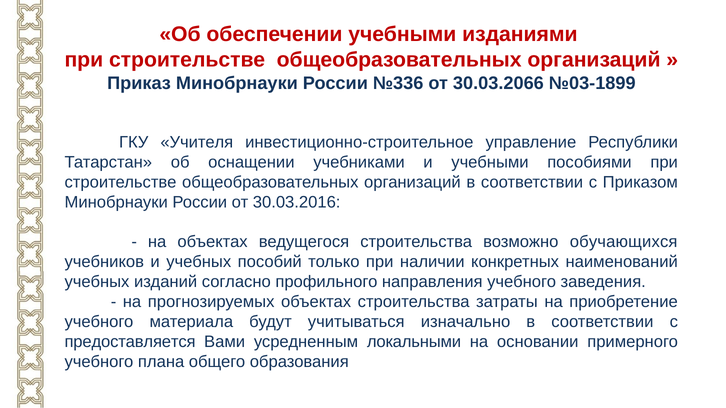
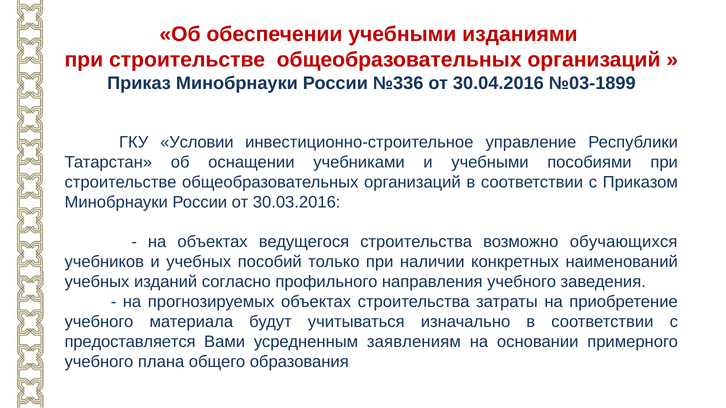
30.03.2066: 30.03.2066 -> 30.04.2016
Учителя: Учителя -> Условии
локальными: локальными -> заявлениям
